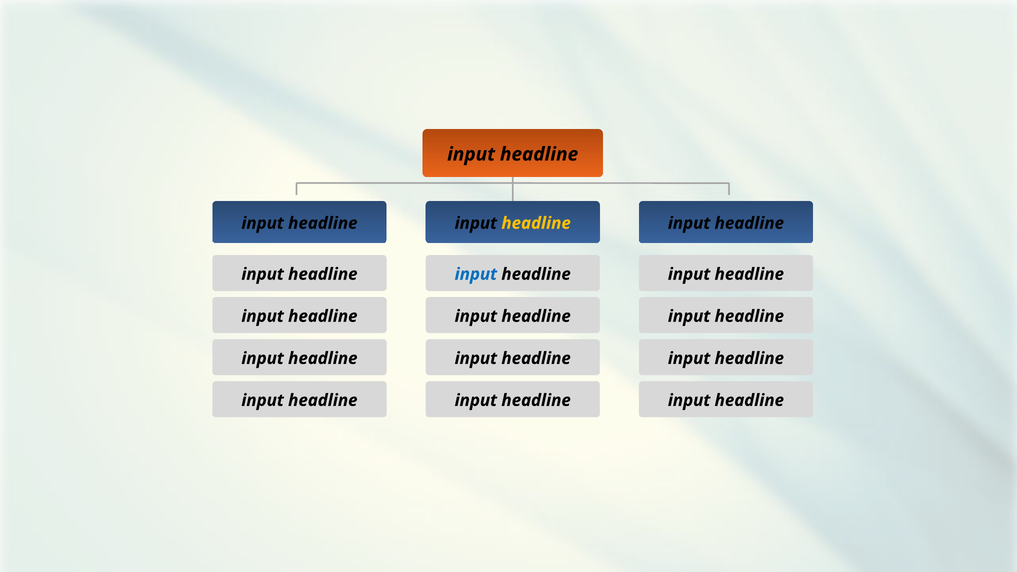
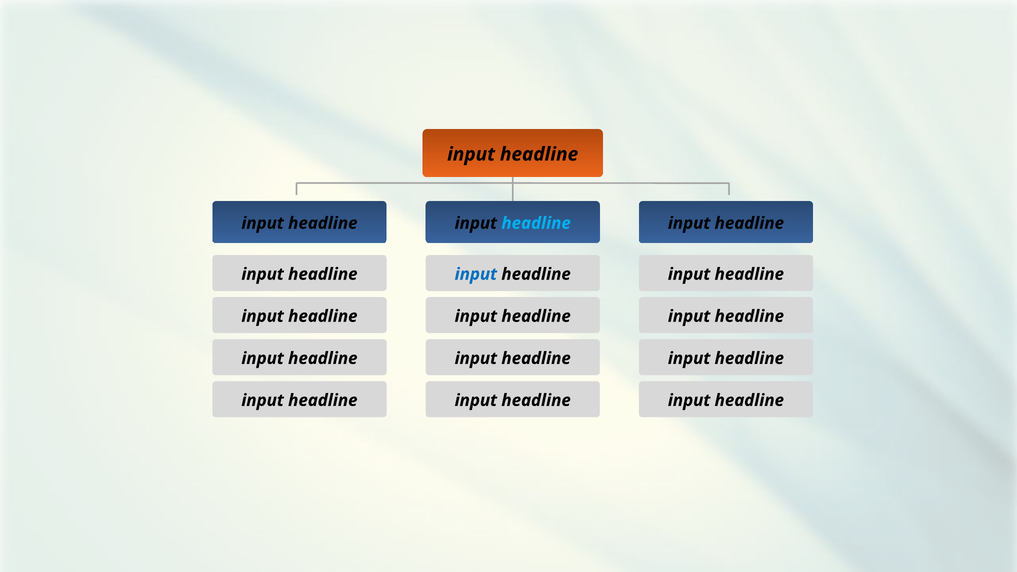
headline at (536, 223) colour: yellow -> light blue
